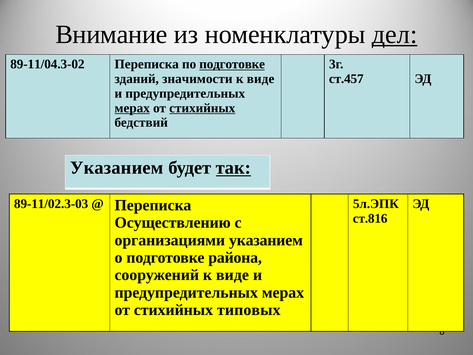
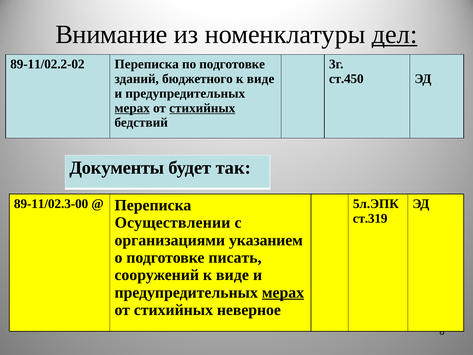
89-11/04.3-02: 89-11/04.3-02 -> 89-11/02.2-02
подготовке at (232, 64) underline: present -> none
значимости: значимости -> бюджетного
ст.457: ст.457 -> ст.450
Указанием at (117, 168): Указанием -> Документы
так underline: present -> none
89-11/02.3-03: 89-11/02.3-03 -> 89-11/02.3-00
ст.816: ст.816 -> ст.319
Осуществлению: Осуществлению -> Осуществлении
района: района -> писать
мерах at (283, 292) underline: none -> present
типовых: типовых -> неверное
